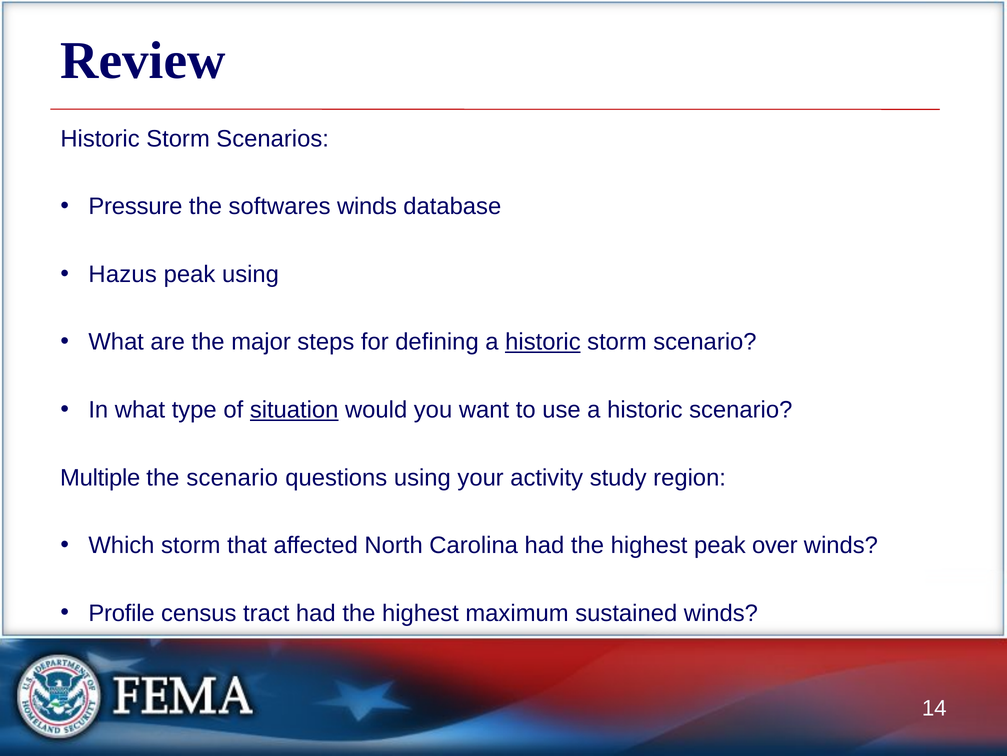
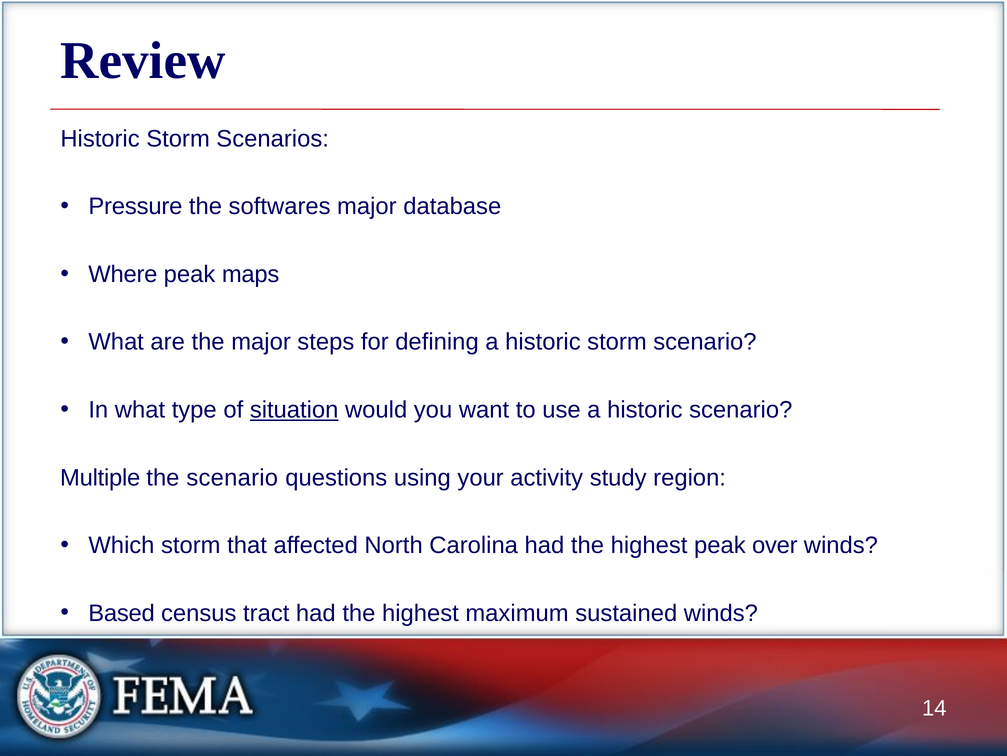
softwares winds: winds -> major
Hazus: Hazus -> Where
peak using: using -> maps
historic at (543, 342) underline: present -> none
Profile: Profile -> Based
